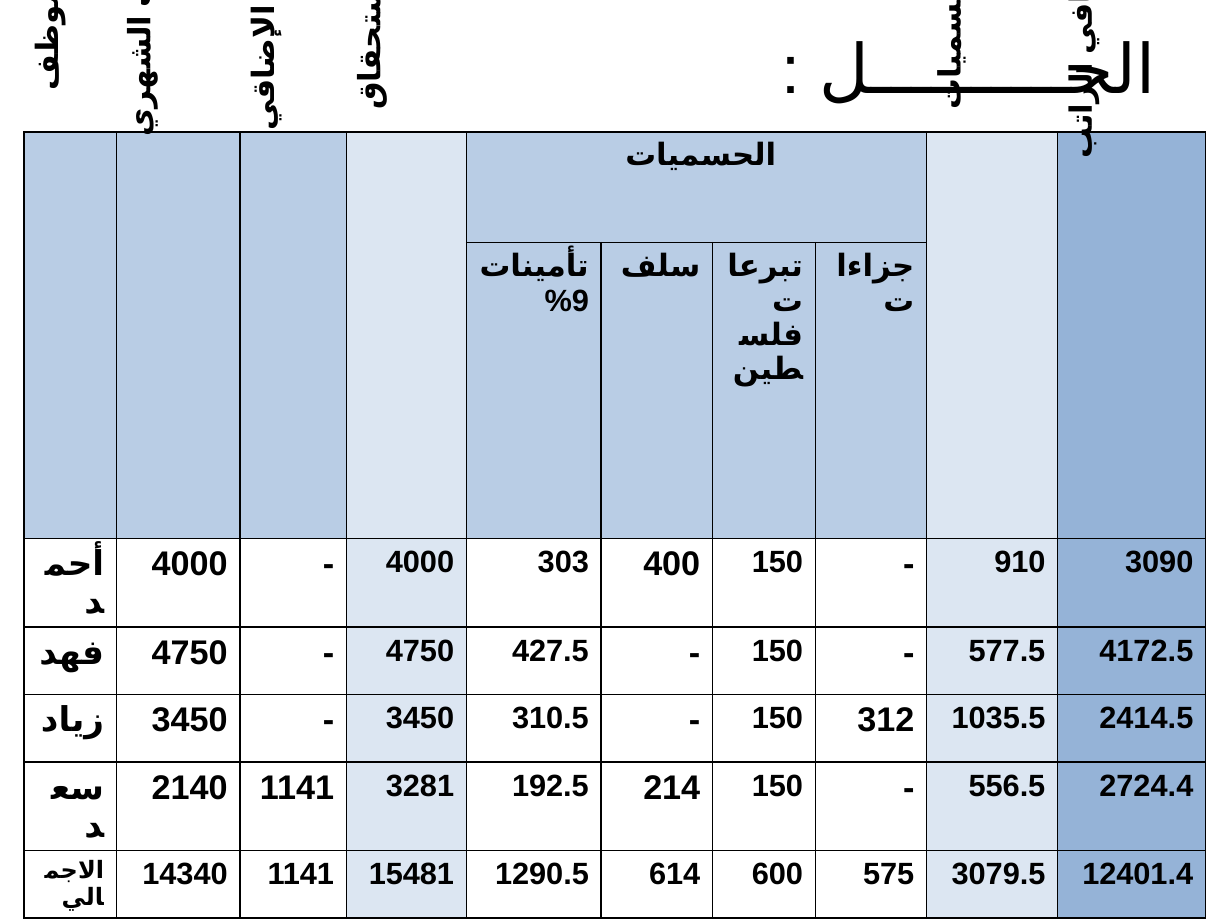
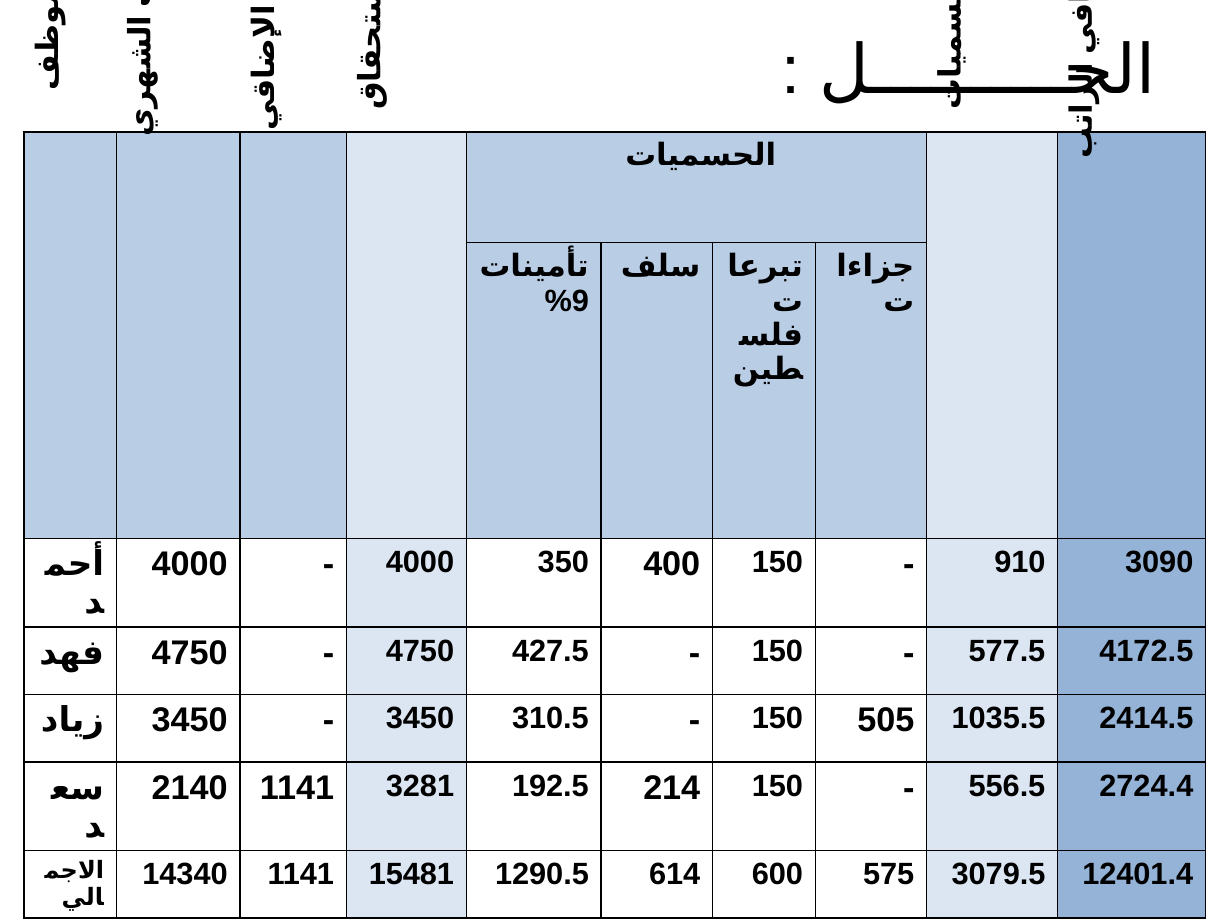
303: 303 -> 350
312: 312 -> 505
